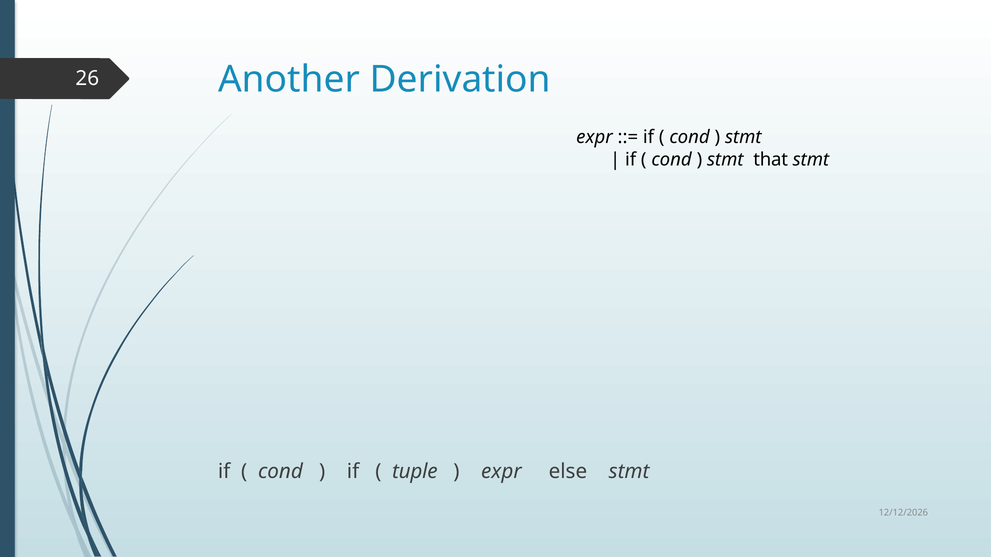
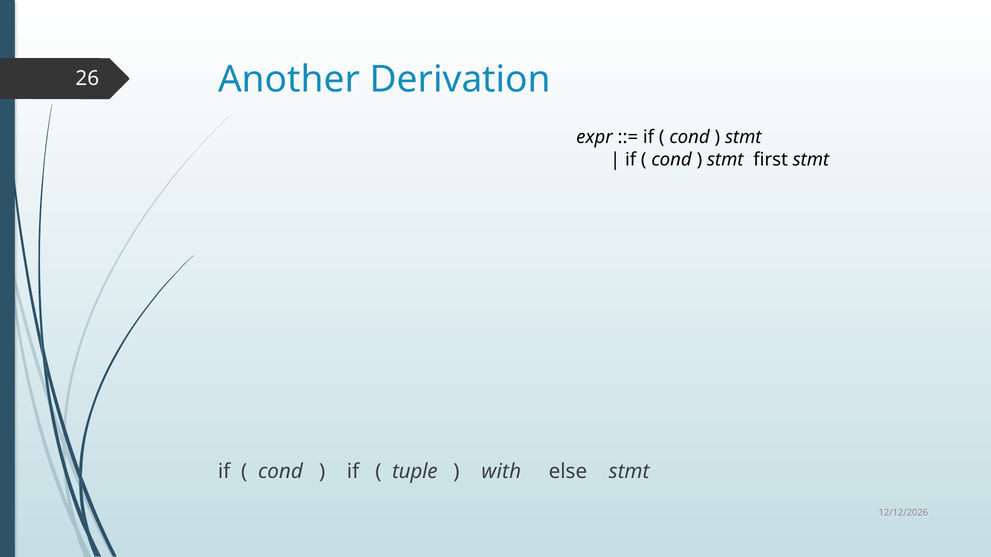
that: that -> first
expr at (501, 472): expr -> with
